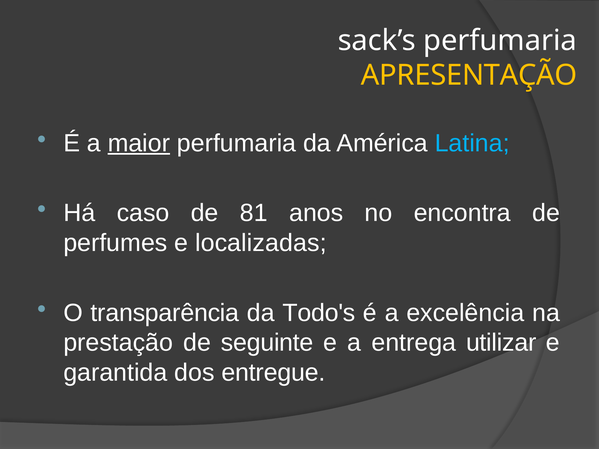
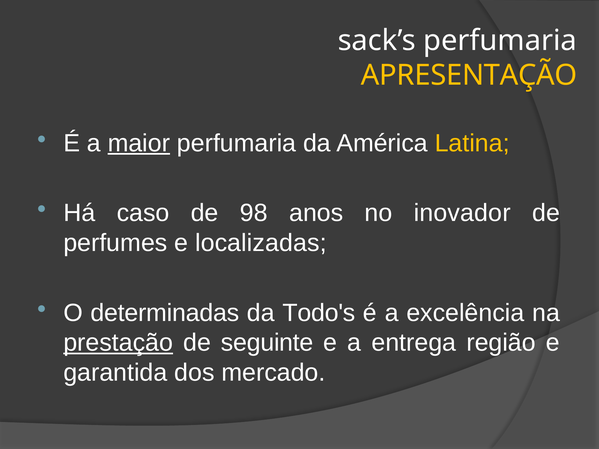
Latina colour: light blue -> yellow
81: 81 -> 98
encontra: encontra -> inovador
transparência: transparência -> determinadas
prestação underline: none -> present
utilizar: utilizar -> região
entregue: entregue -> mercado
